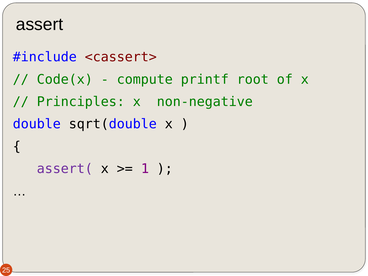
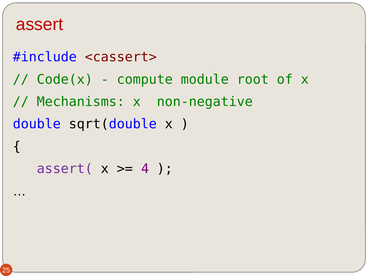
assert colour: black -> red
printf: printf -> module
Principles: Principles -> Mechanisms
1: 1 -> 4
